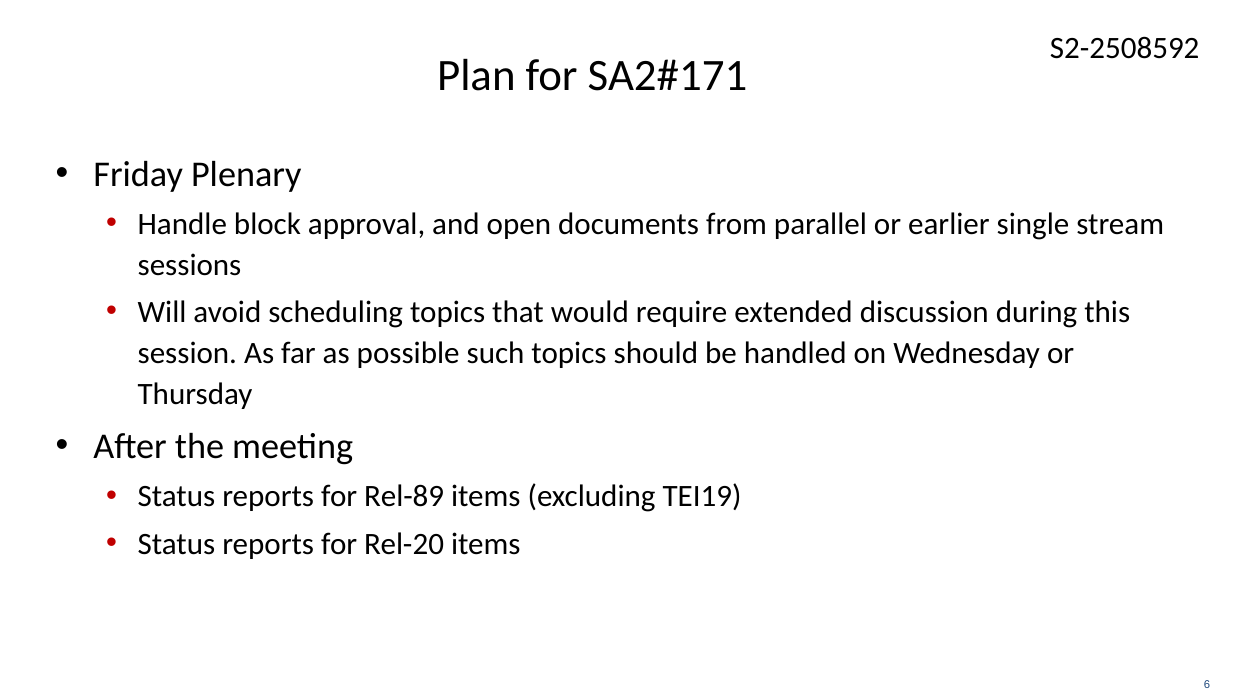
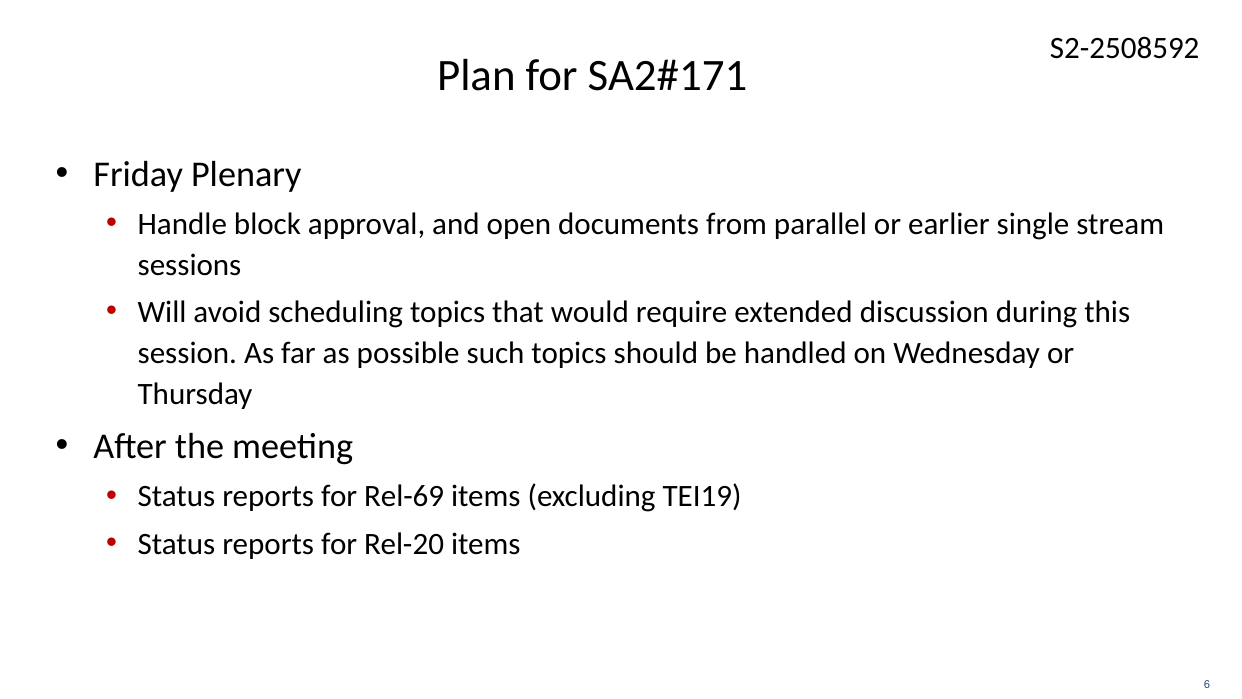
Rel-89: Rel-89 -> Rel-69
